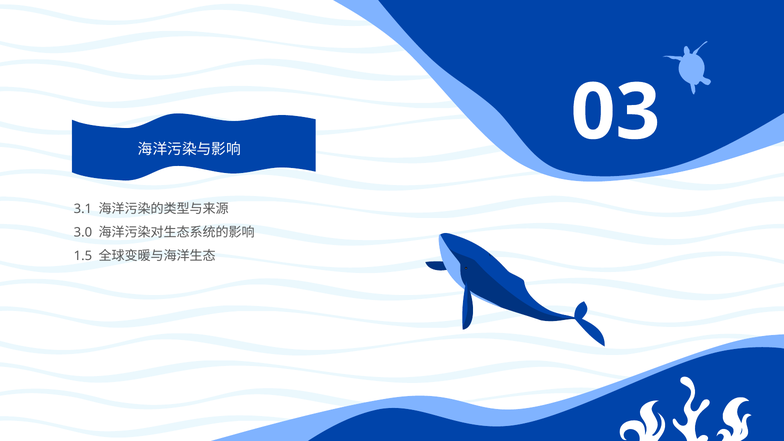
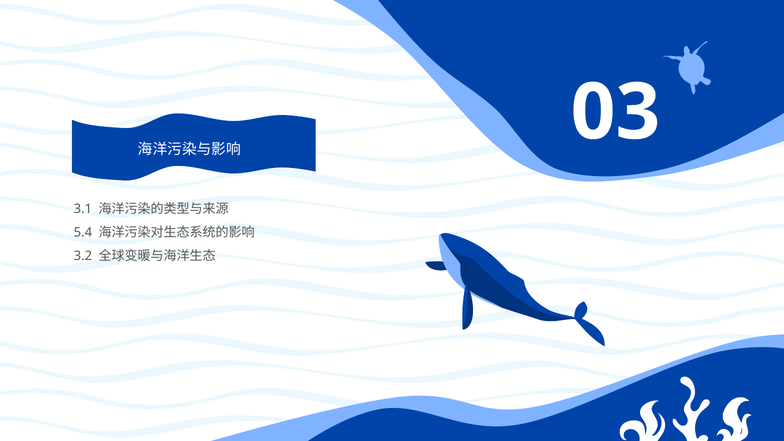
3.0: 3.0 -> 5.4
1.5: 1.5 -> 3.2
